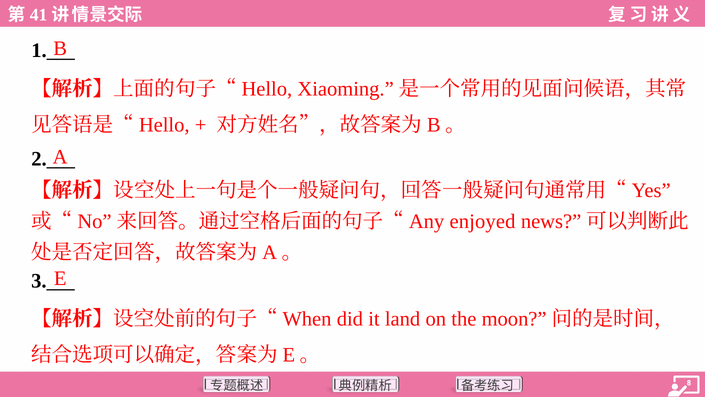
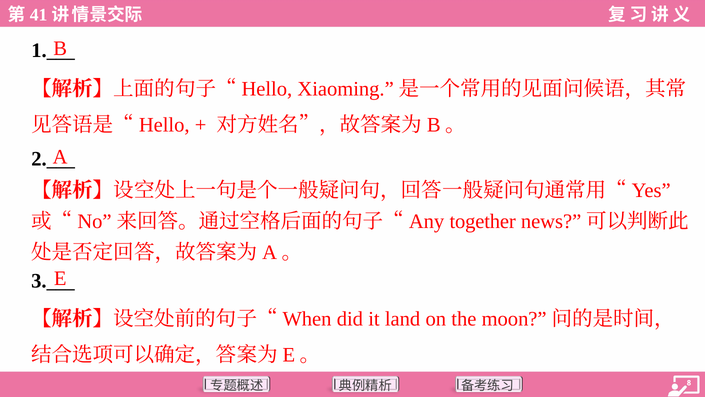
enjoyed: enjoyed -> together
